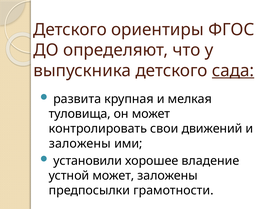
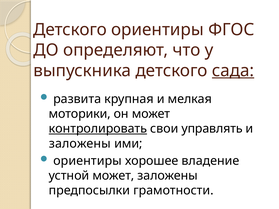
туловища: туловища -> моторики
контролировать underline: none -> present
движений: движений -> управлять
установили at (88, 161): установили -> ориентиры
